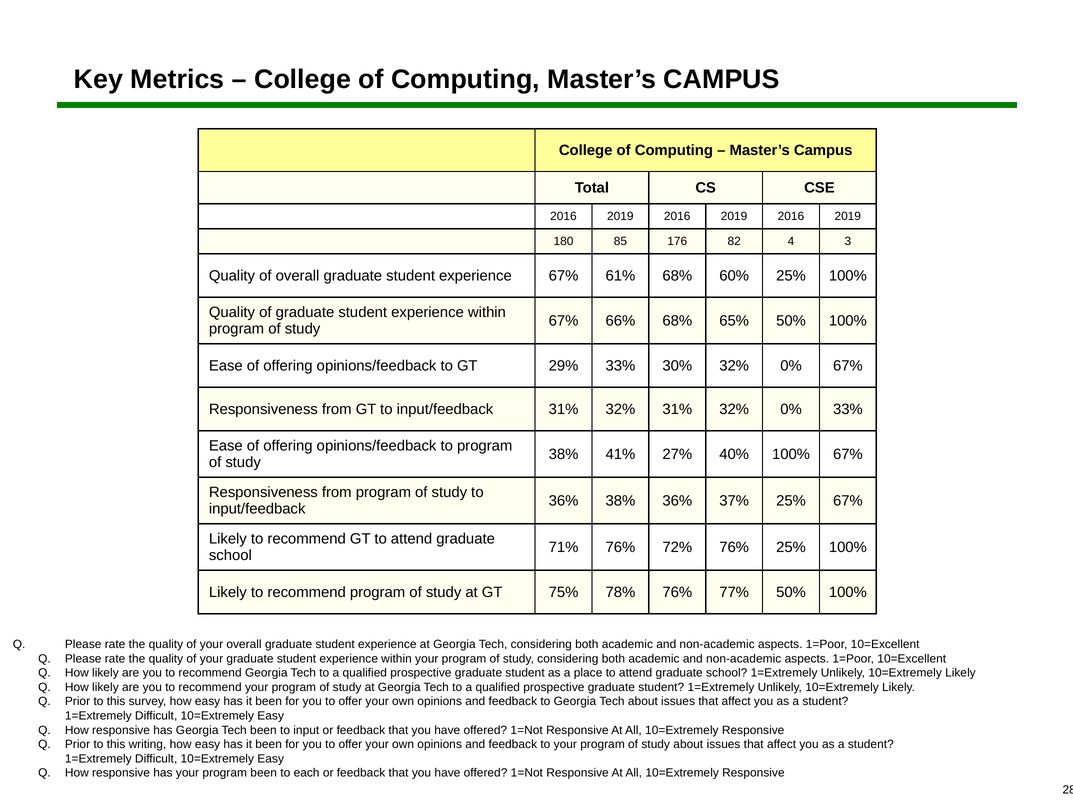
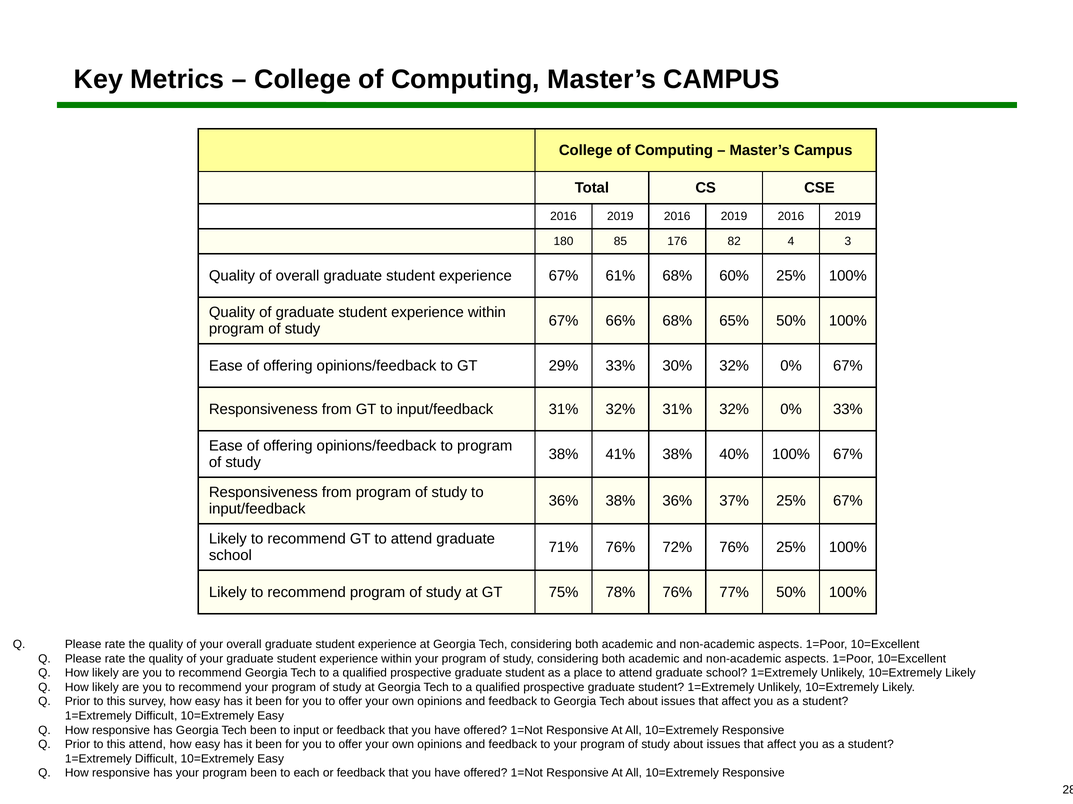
41% 27%: 27% -> 38%
this writing: writing -> attend
